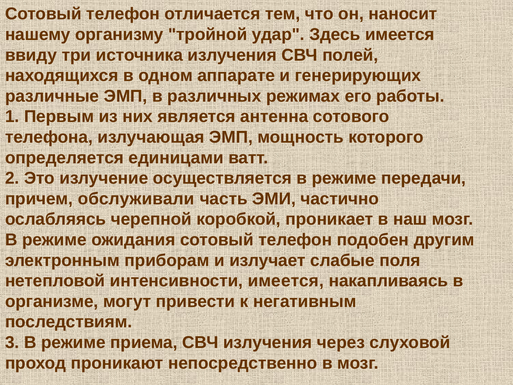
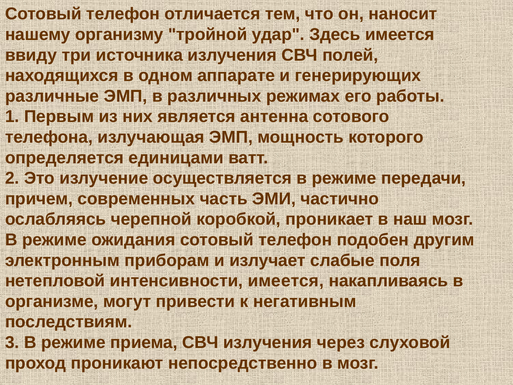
обслуживали: обслуживали -> современных
